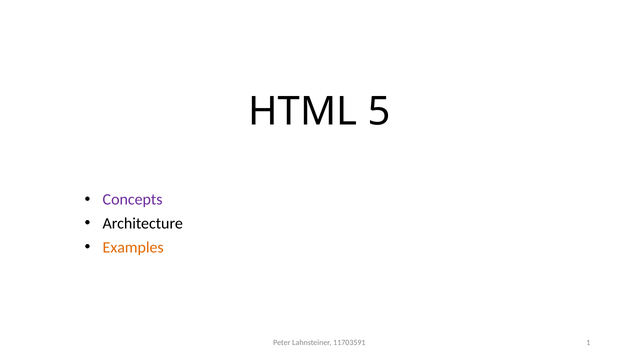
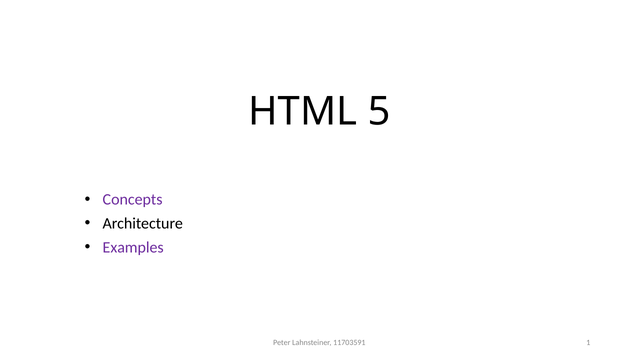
Examples colour: orange -> purple
